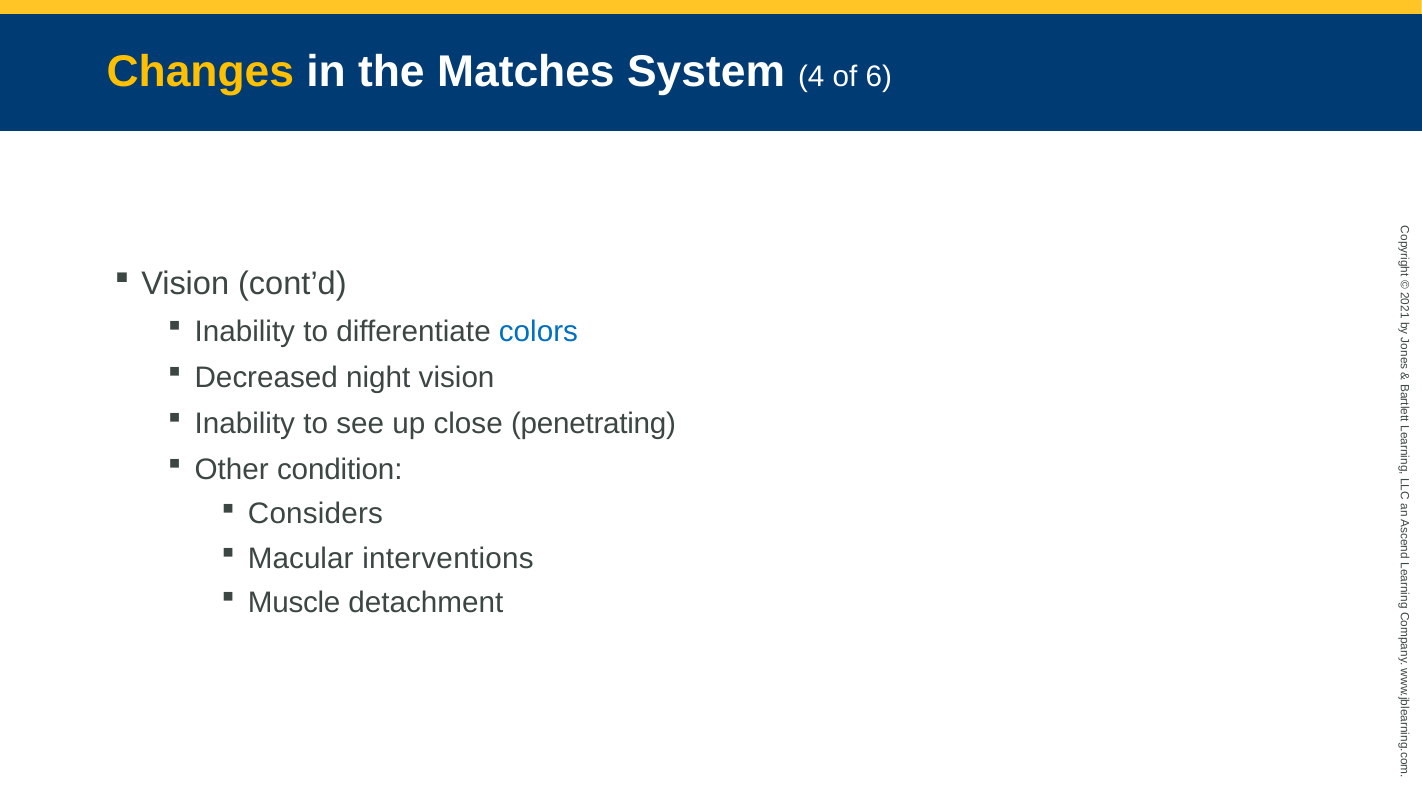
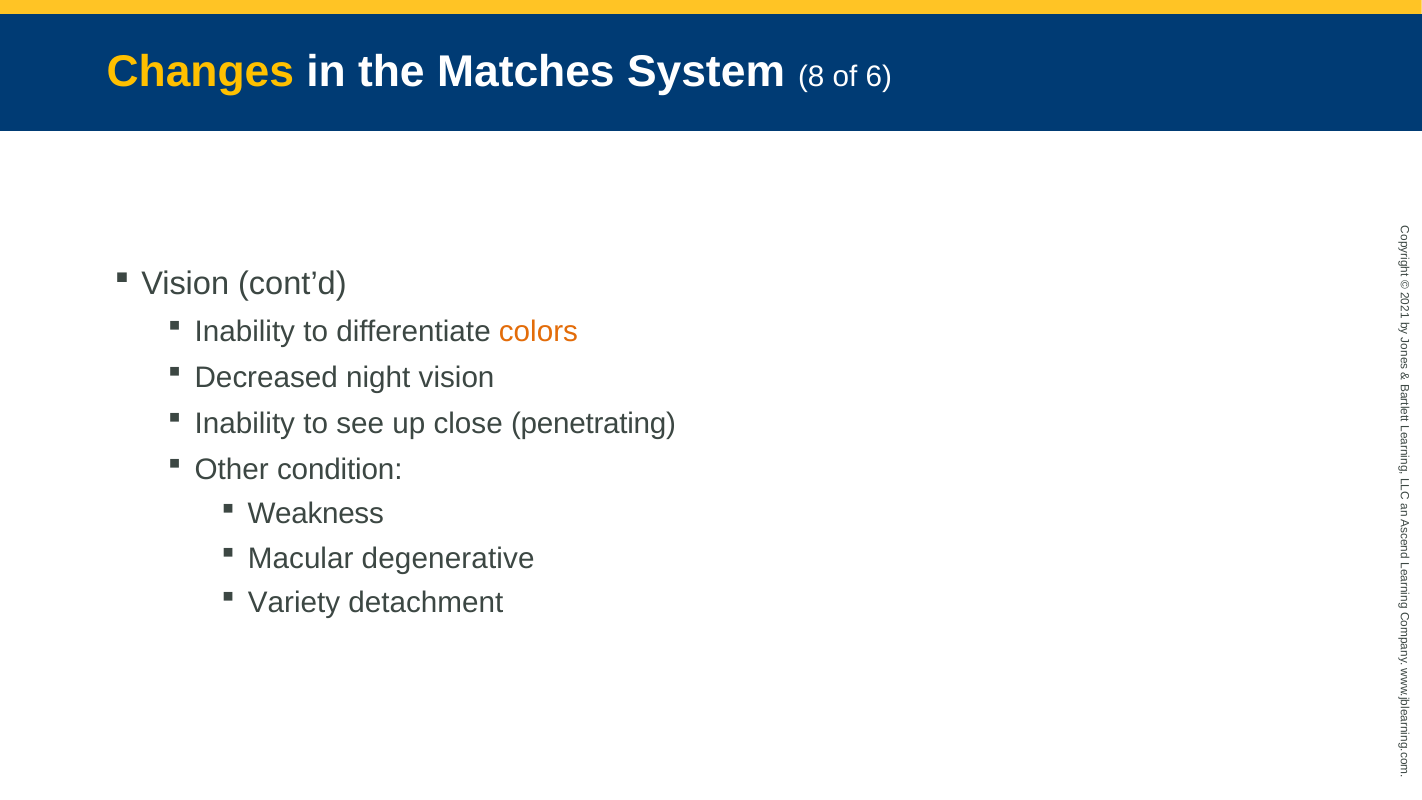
4: 4 -> 8
colors colour: blue -> orange
Considers: Considers -> Weakness
interventions: interventions -> degenerative
Muscle: Muscle -> Variety
